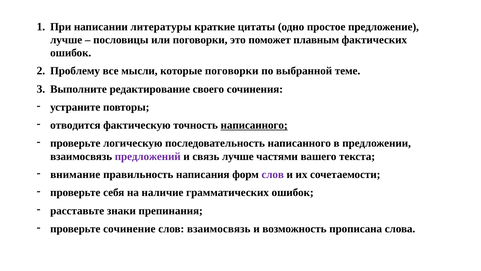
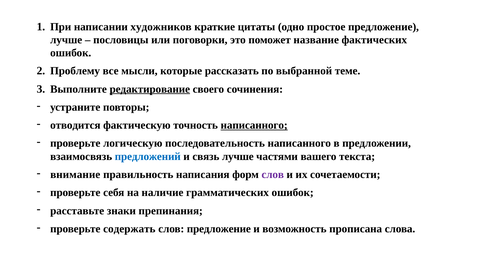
литературы: литературы -> художников
плавным: плавным -> название
которые поговорки: поговорки -> рассказать
редактирование underline: none -> present
предложений colour: purple -> blue
сочинение: сочинение -> содержать
слов взаимосвязь: взаимосвязь -> предложение
